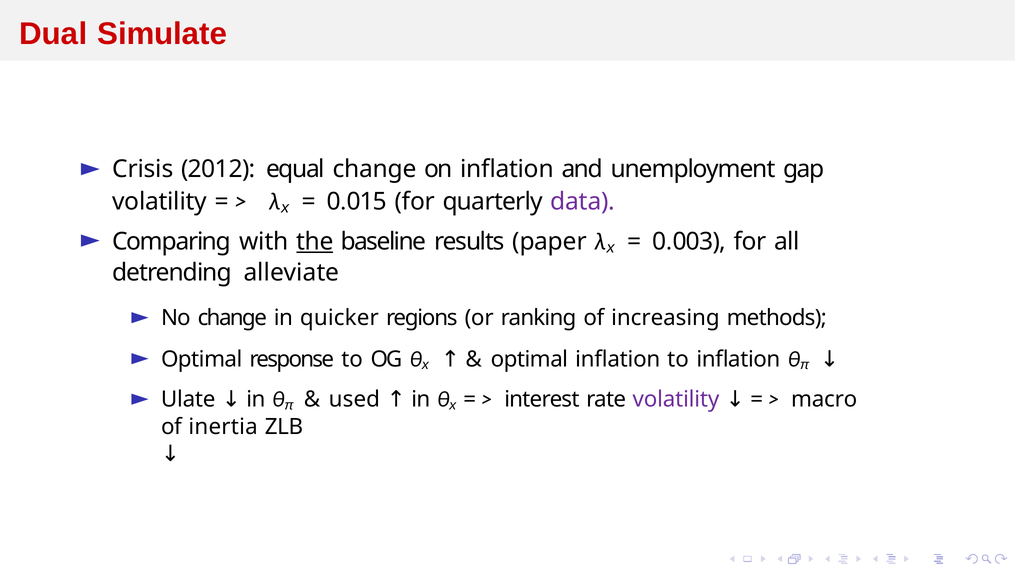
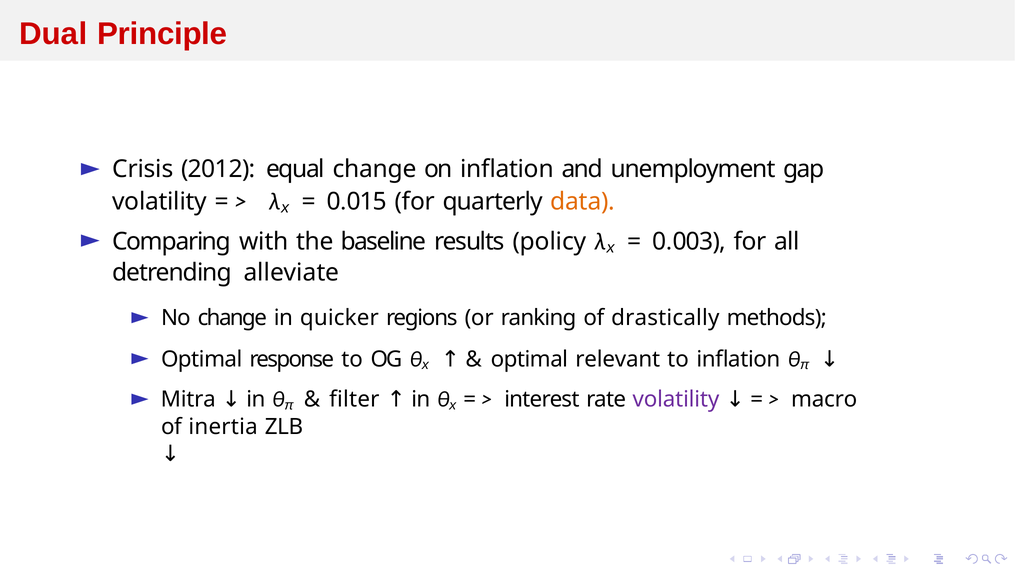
Simulate: Simulate -> Principle
data colour: purple -> orange
the underline: present -> none
paper: paper -> policy
increasing: increasing -> drastically
optimal inflation: inflation -> relevant
Ulate: Ulate -> Mitra
used: used -> filter
